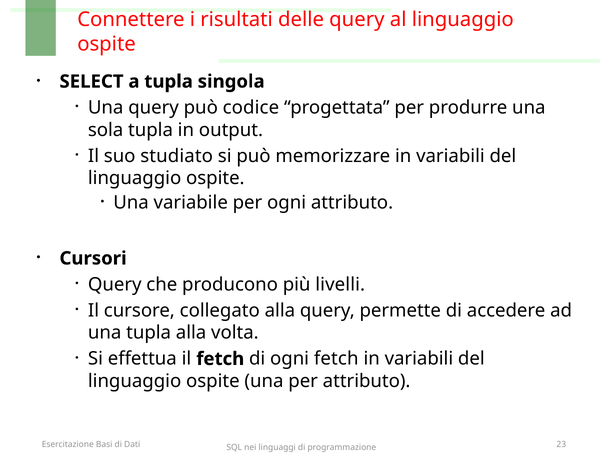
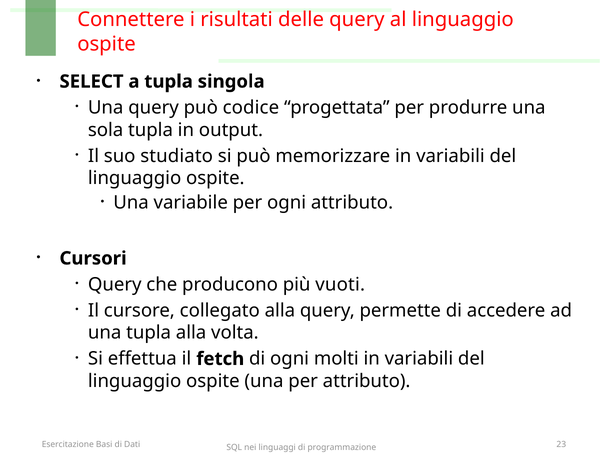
livelli: livelli -> vuoti
ogni fetch: fetch -> molti
